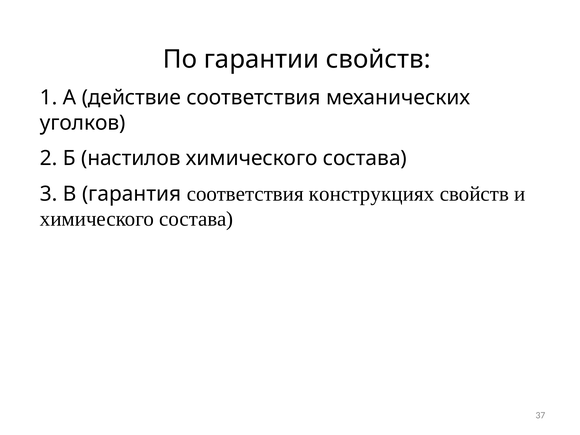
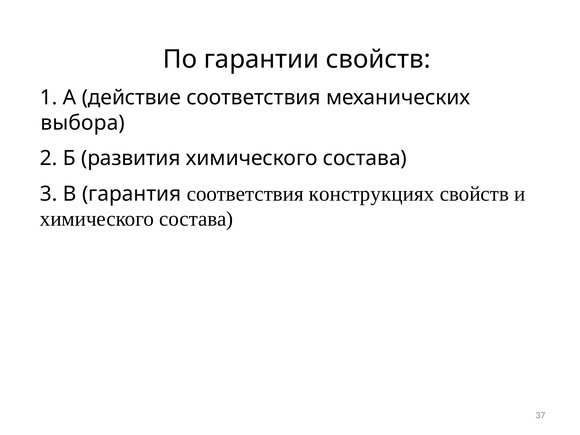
уголков: уголков -> выбора
настилов: настилов -> развития
